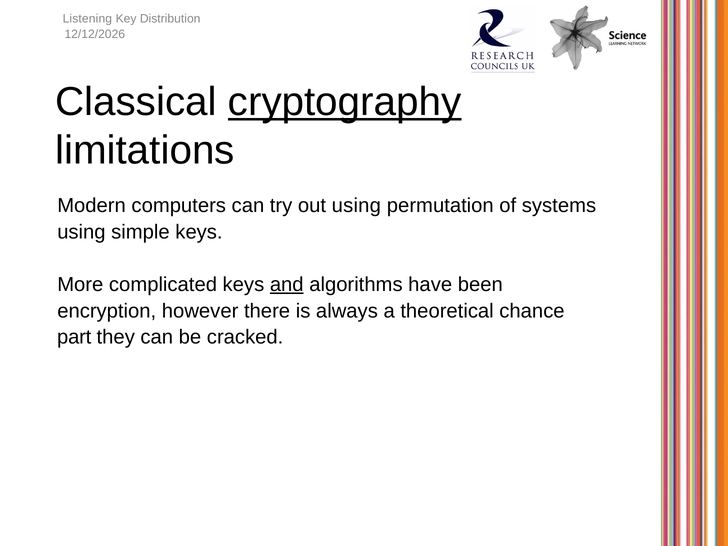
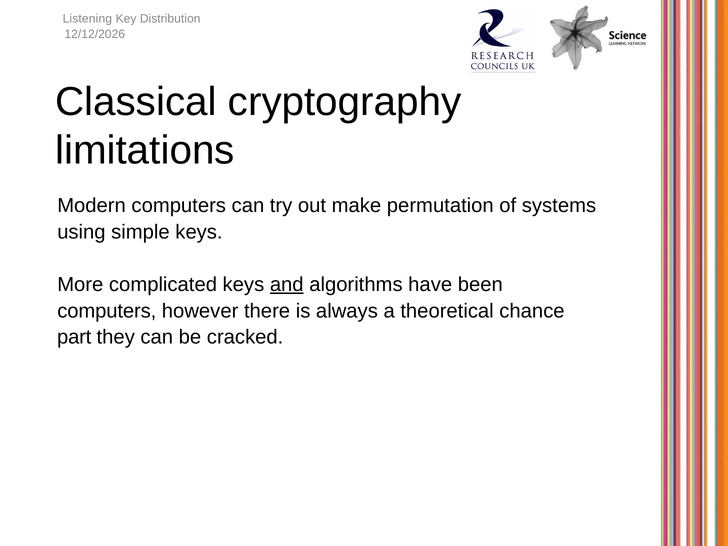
cryptography underline: present -> none
out using: using -> make
encryption at (107, 311): encryption -> computers
